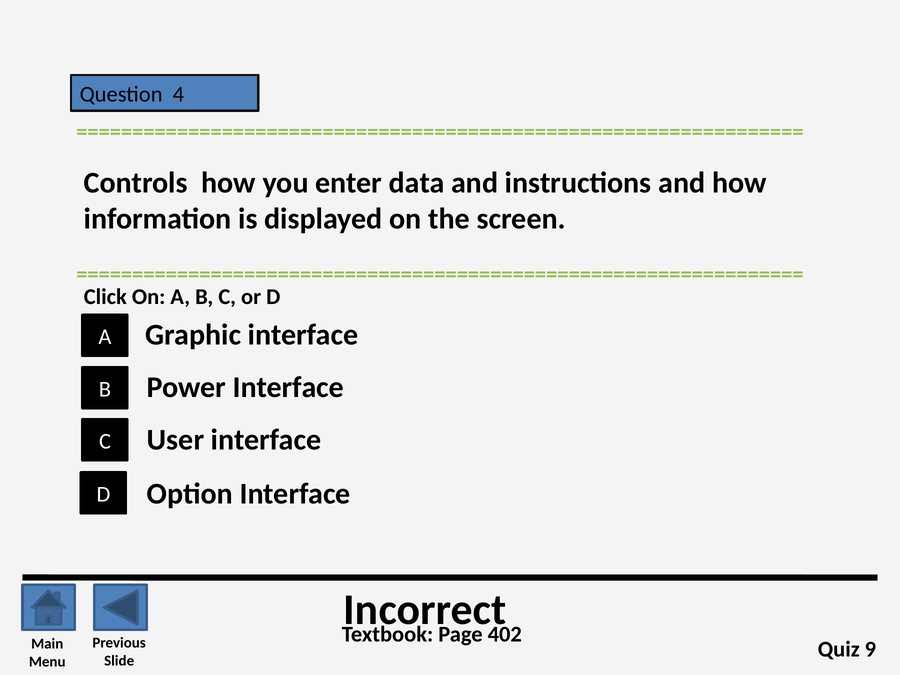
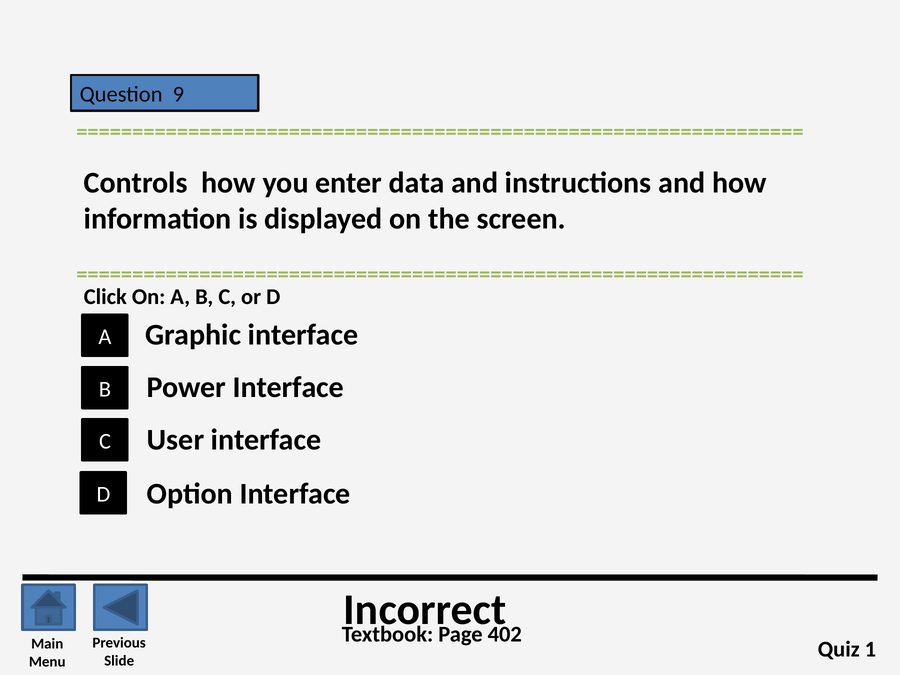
4: 4 -> 9
9: 9 -> 1
